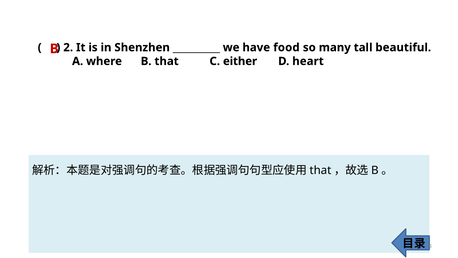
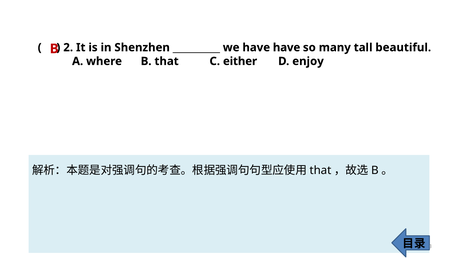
have food: food -> have
heart: heart -> enjoy
